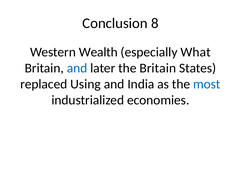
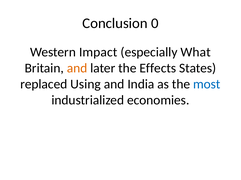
8: 8 -> 0
Wealth: Wealth -> Impact
and at (77, 68) colour: blue -> orange
the Britain: Britain -> Effects
